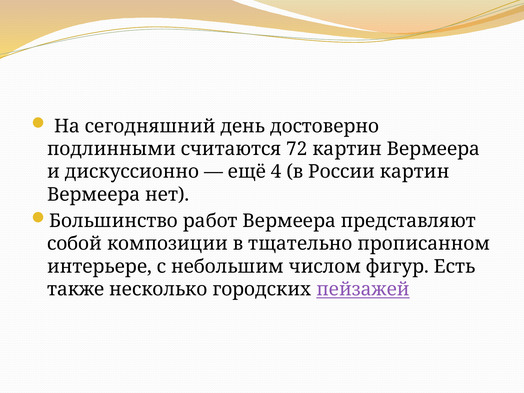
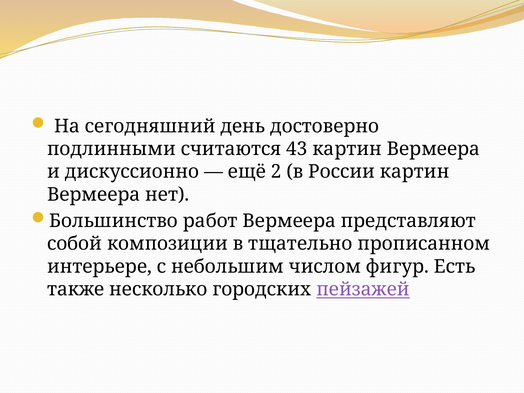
72: 72 -> 43
4: 4 -> 2
